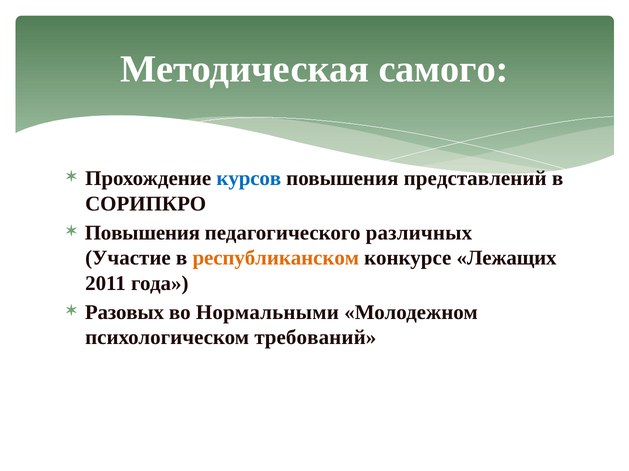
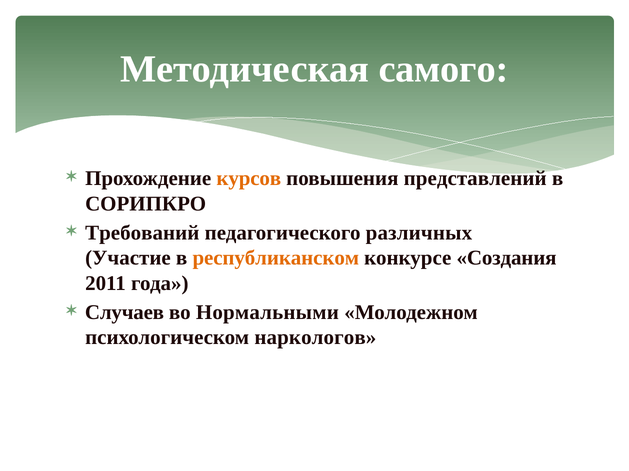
курсов colour: blue -> orange
Повышения at (142, 233): Повышения -> Требований
Лежащих: Лежащих -> Создания
Разовых: Разовых -> Случаев
требований: требований -> наркологов
